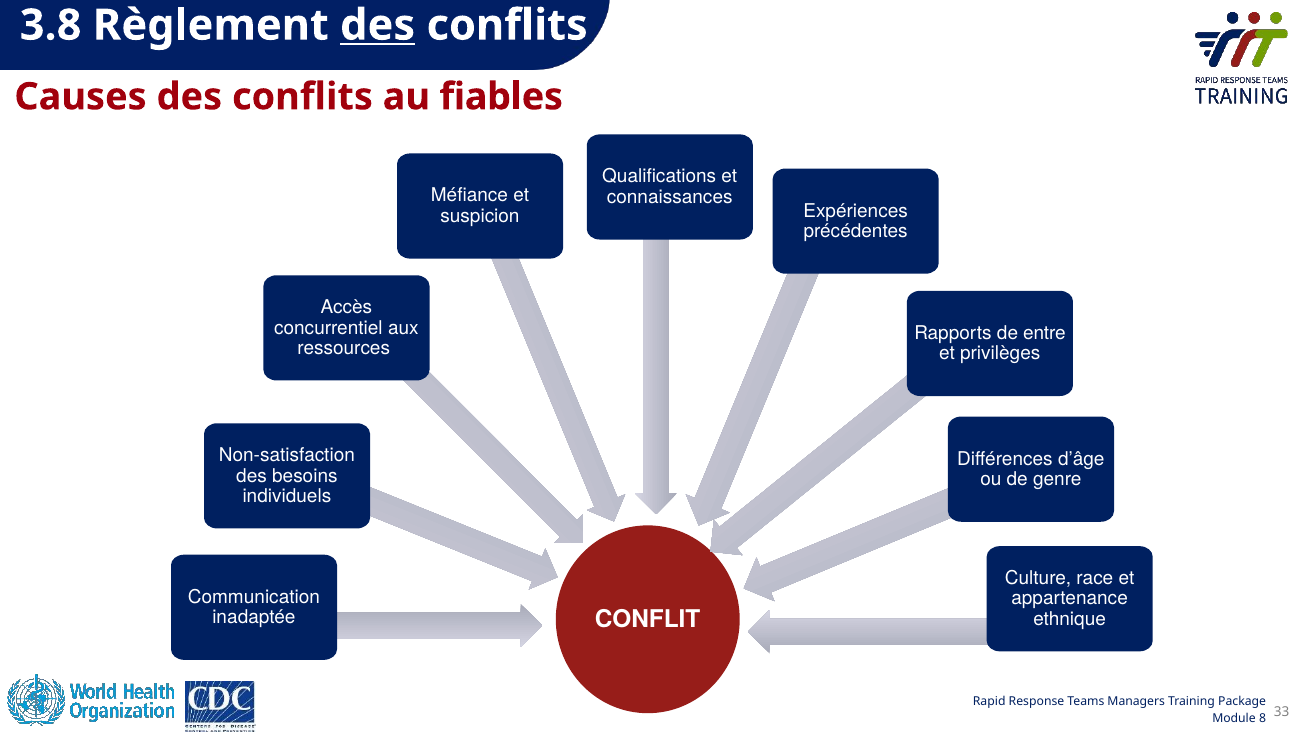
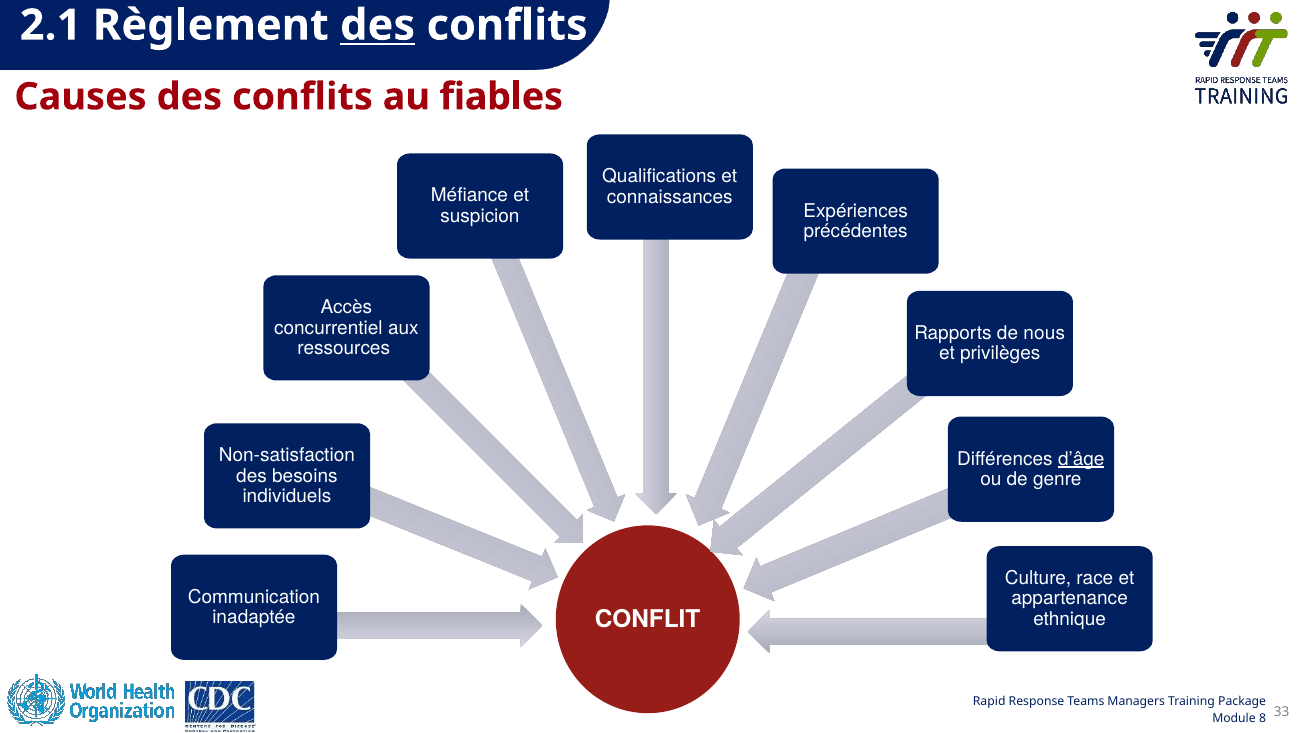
3.8: 3.8 -> 2.1
entre: entre -> nous
d’âge underline: none -> present
